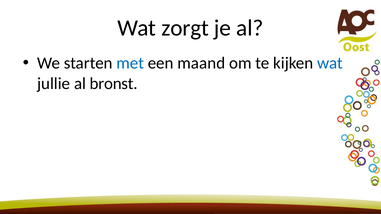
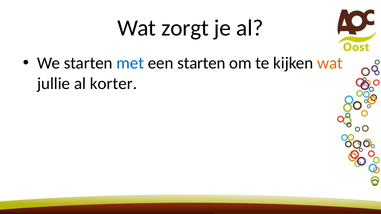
een maand: maand -> starten
wat at (330, 63) colour: blue -> orange
bronst: bronst -> korter
